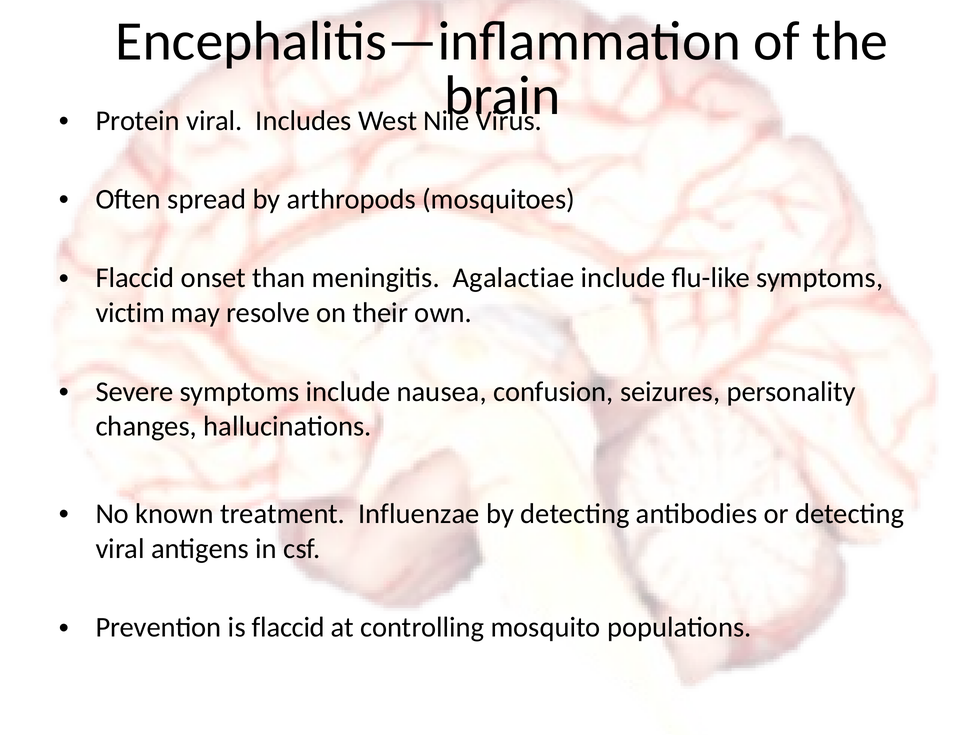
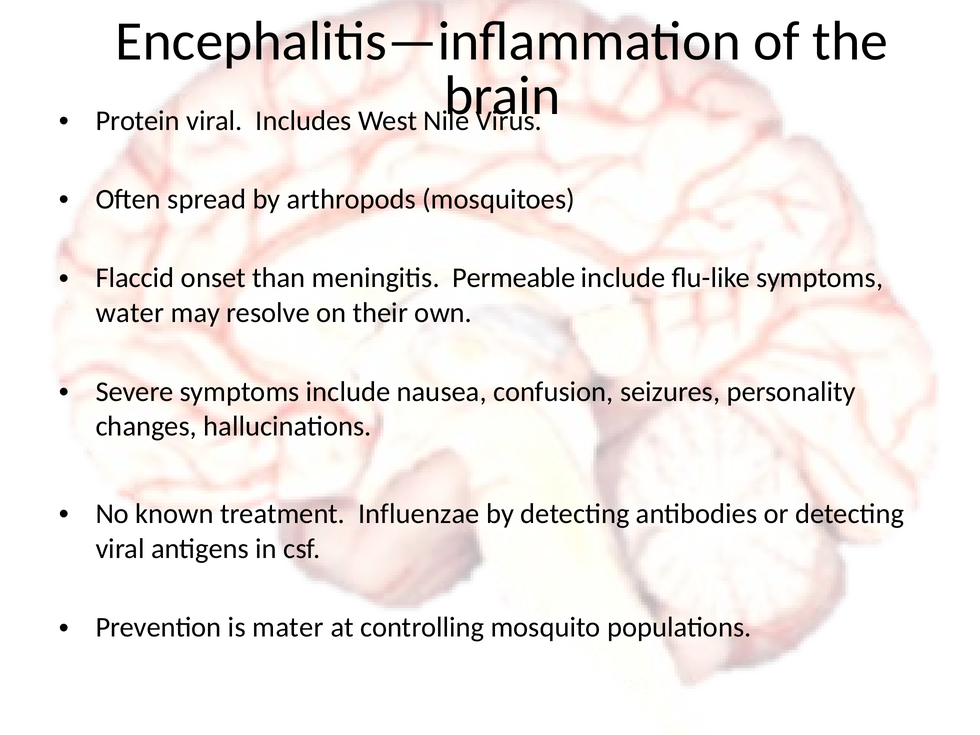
Agalactiae: Agalactiae -> Permeable
victim: victim -> water
is flaccid: flaccid -> mater
